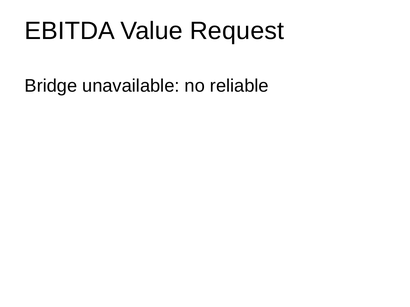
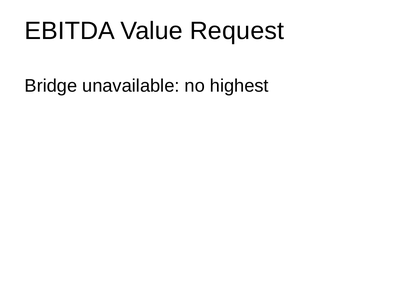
reliable: reliable -> highest
